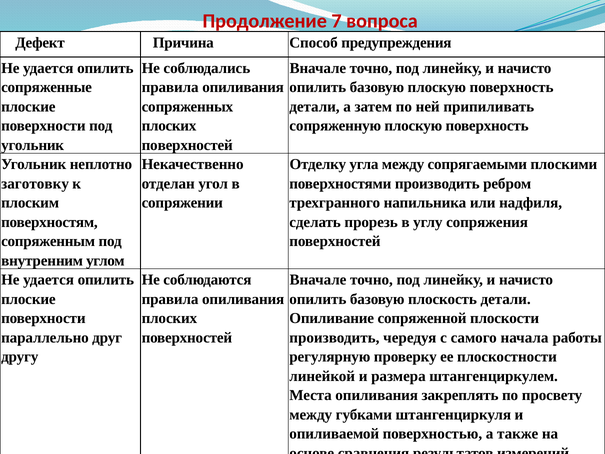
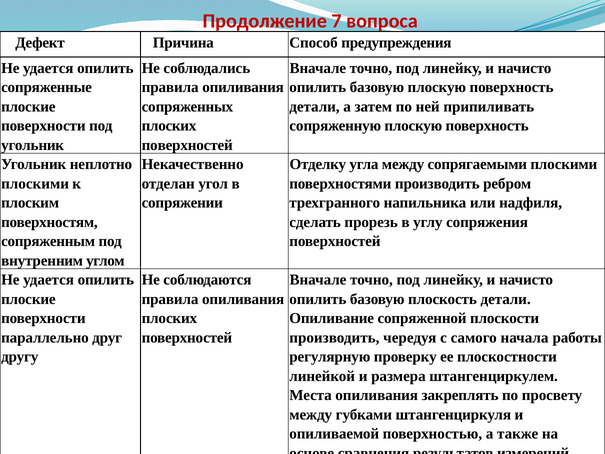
заготовку at (35, 183): заготовку -> плоскими
